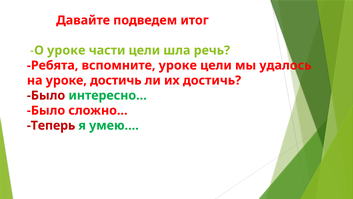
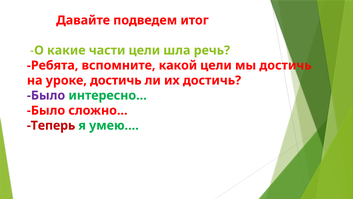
О уроке: уроке -> какие
вспомните уроке: уроке -> какой
мы удалось: удалось -> достичь
Было at (46, 95) colour: red -> purple
